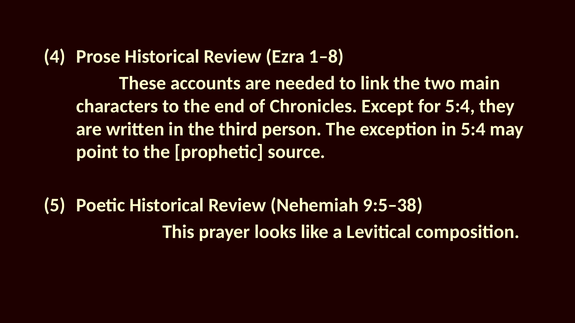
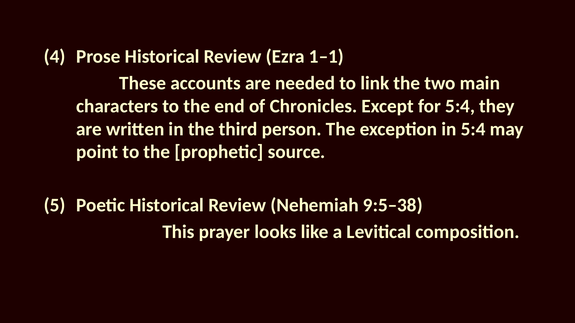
1–8: 1–8 -> 1–1
